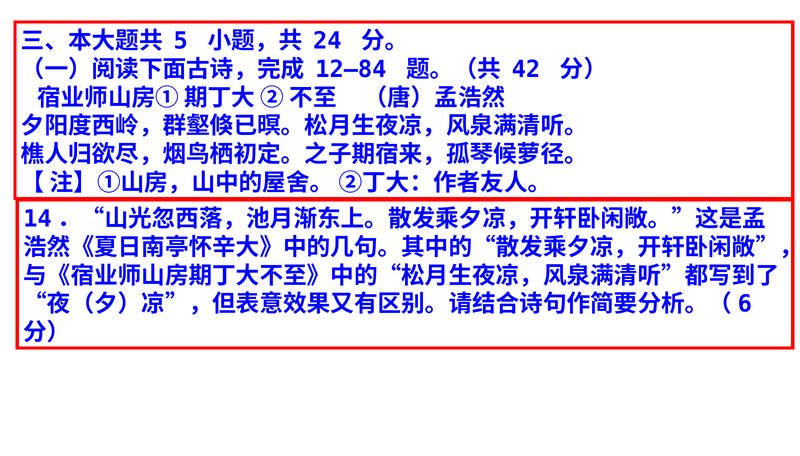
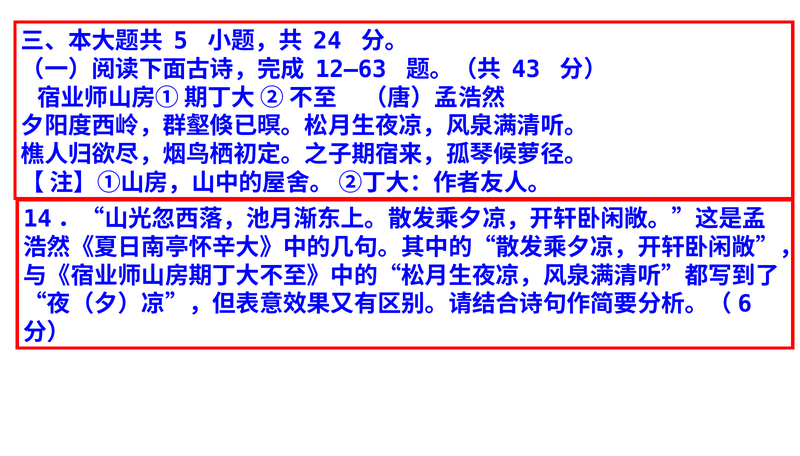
12—84: 12—84 -> 12—63
42: 42 -> 43
